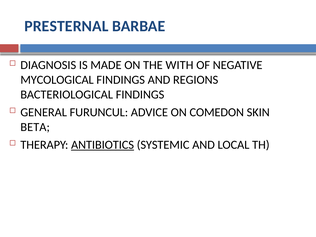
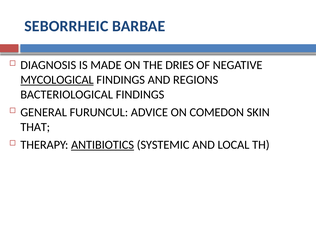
PRESTERNAL: PRESTERNAL -> SEBORRHEIC
WITH: WITH -> DRIES
MYCOLOGICAL underline: none -> present
BETA: BETA -> THAT
